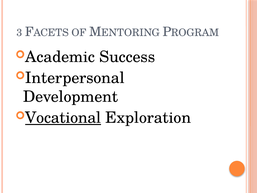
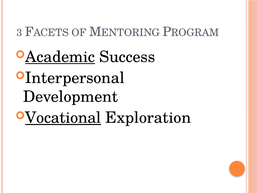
Academic underline: none -> present
